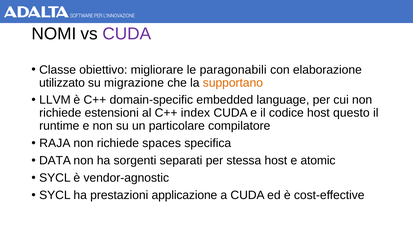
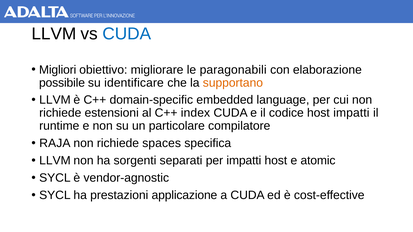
NOMI at (54, 34): NOMI -> LLVM
CUDA at (127, 34) colour: purple -> blue
Classe: Classe -> Migliori
utilizzato: utilizzato -> possibile
migrazione: migrazione -> identificare
host questo: questo -> impatti
DATA at (55, 161): DATA -> LLVM
per stessa: stessa -> impatti
